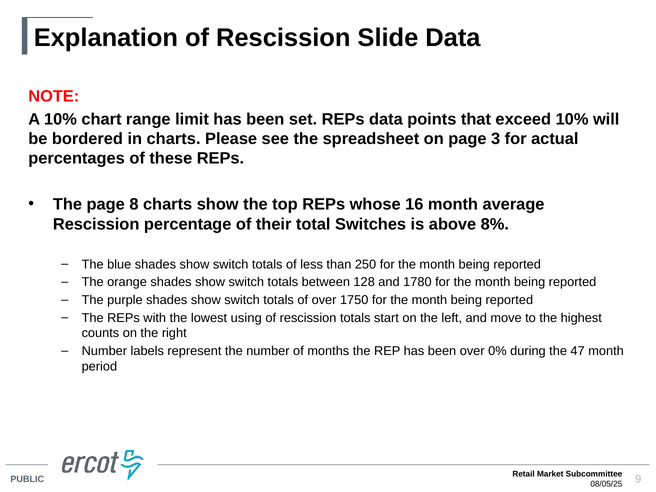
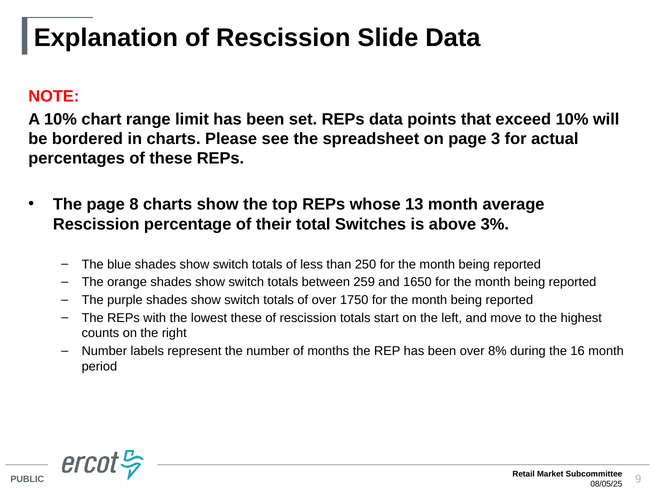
16: 16 -> 13
8%: 8% -> 3%
128: 128 -> 259
1780: 1780 -> 1650
lowest using: using -> these
0%: 0% -> 8%
47: 47 -> 16
